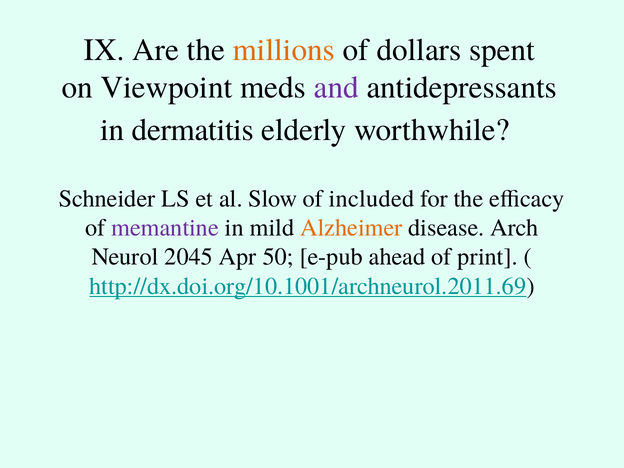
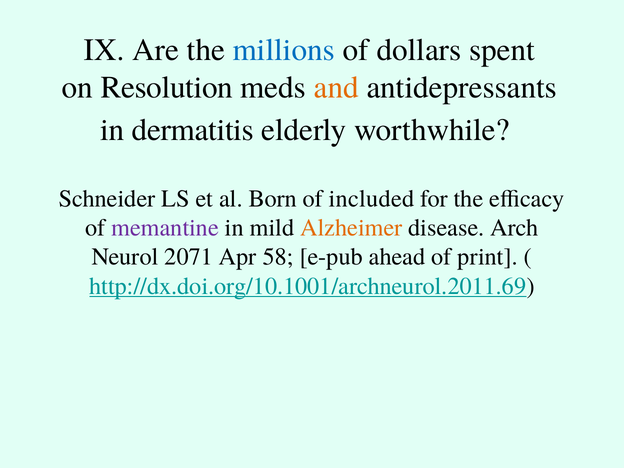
millions colour: orange -> blue
Viewpoint: Viewpoint -> Resolution
and colour: purple -> orange
Slow: Slow -> Born
2045: 2045 -> 2071
50: 50 -> 58
